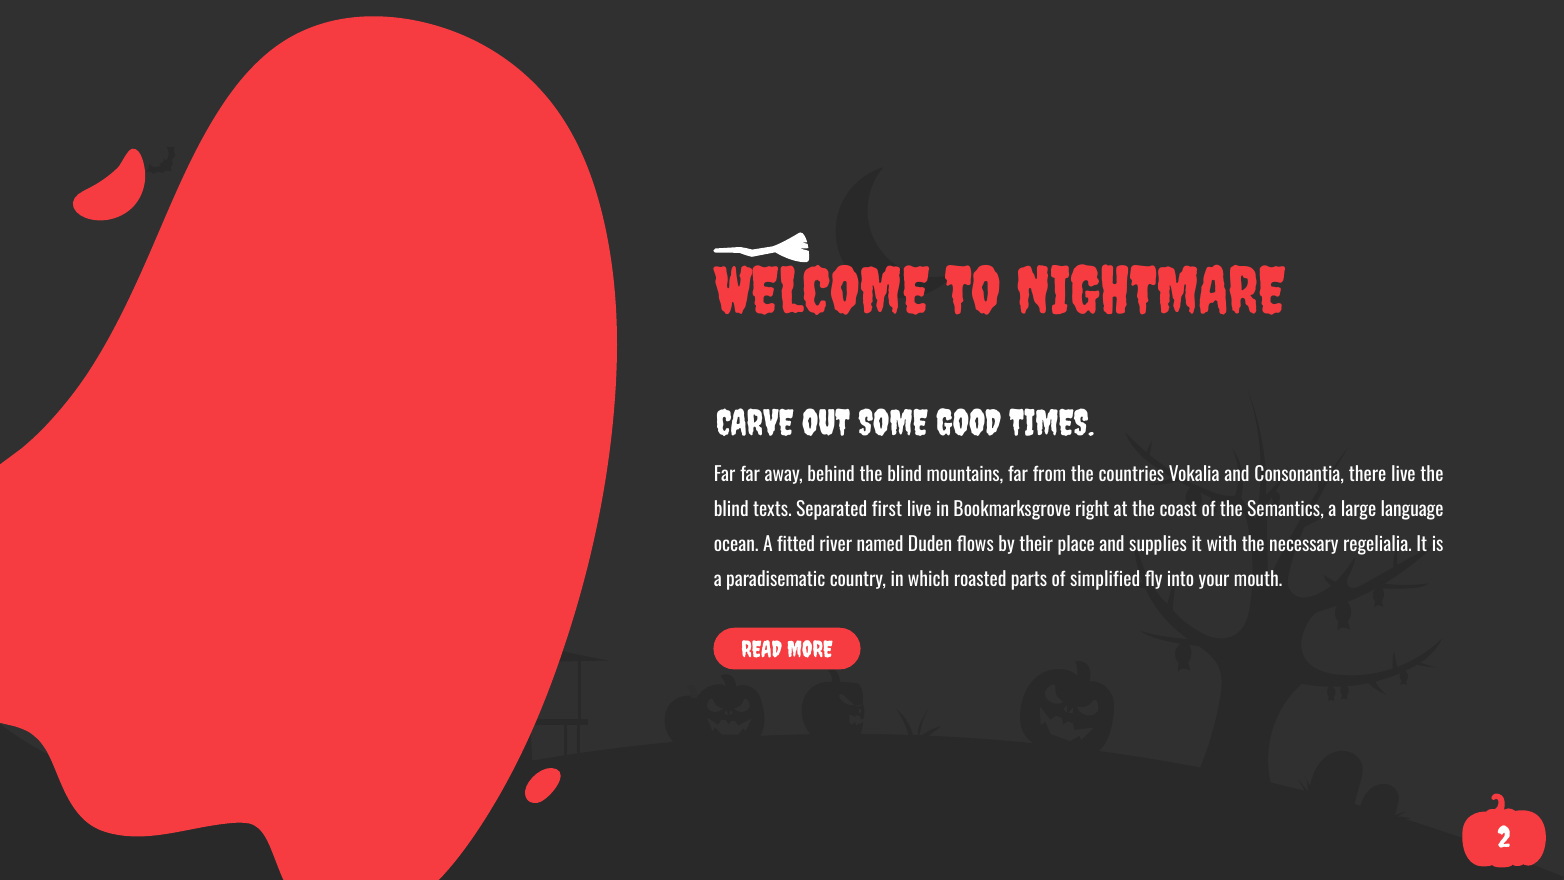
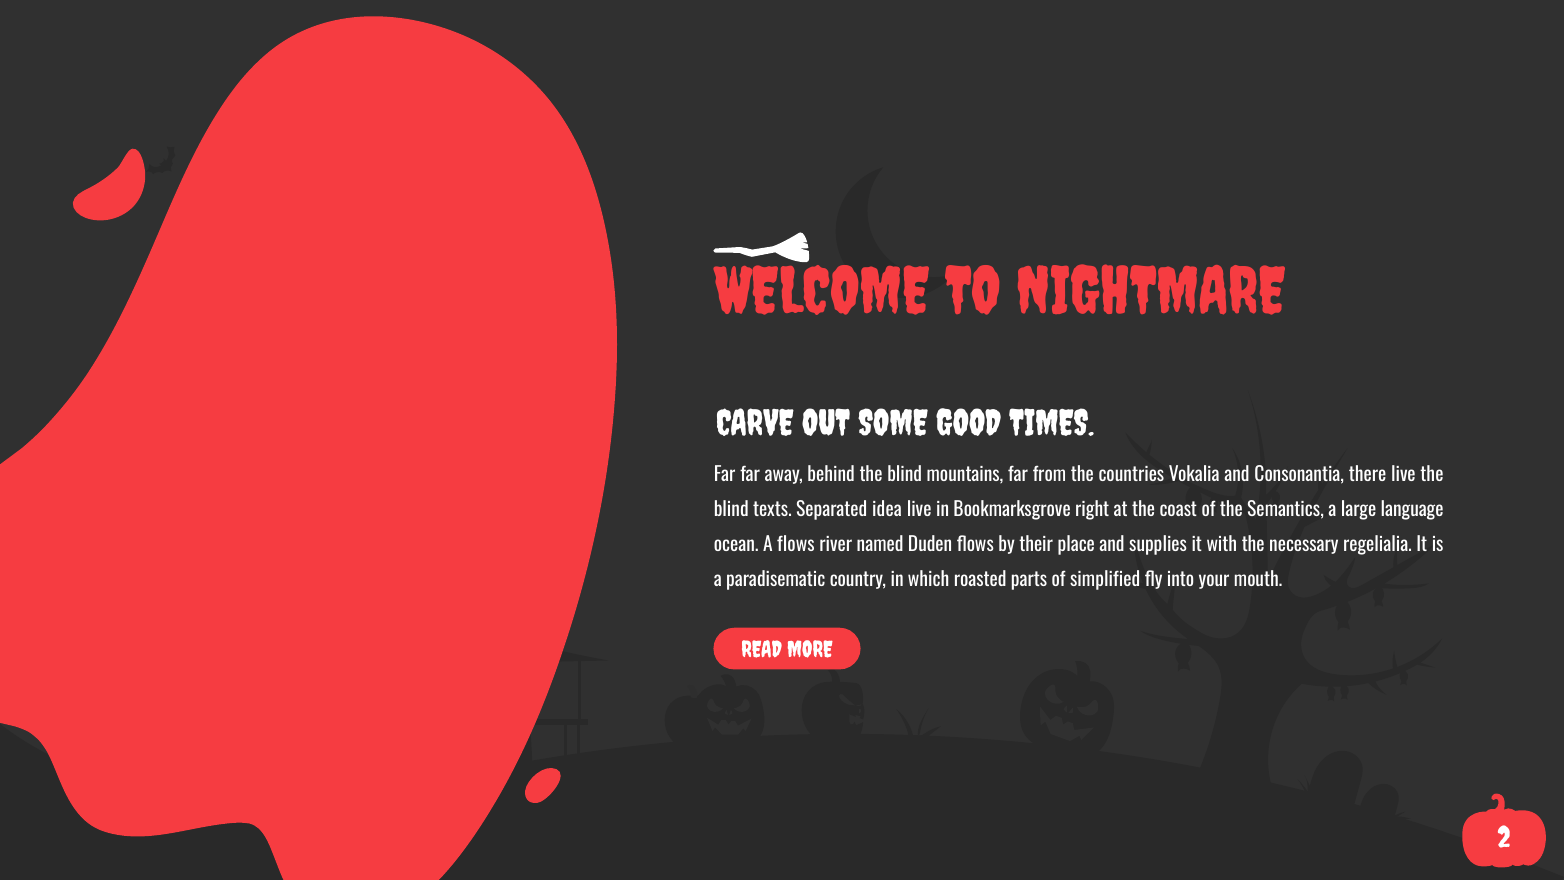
first: first -> idea
A fitted: fitted -> flows
